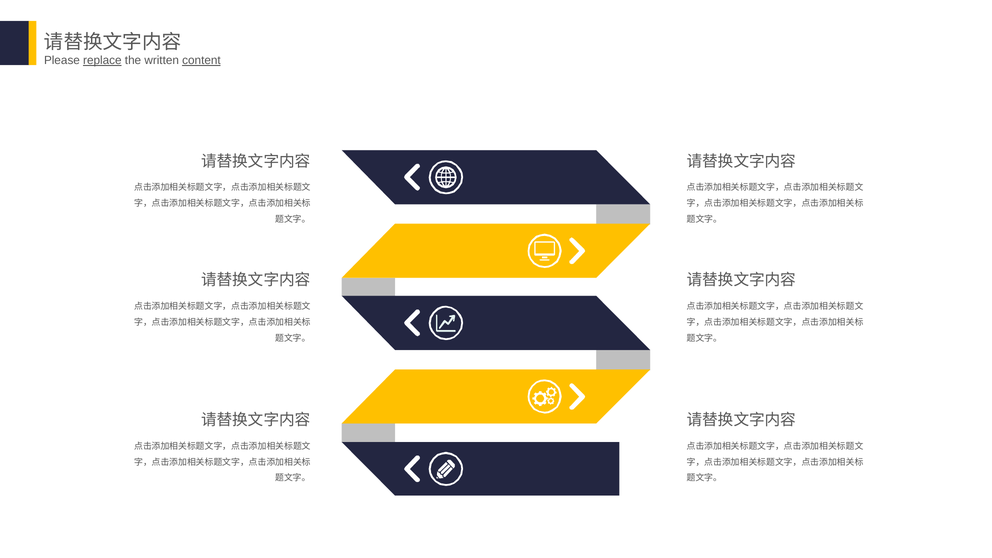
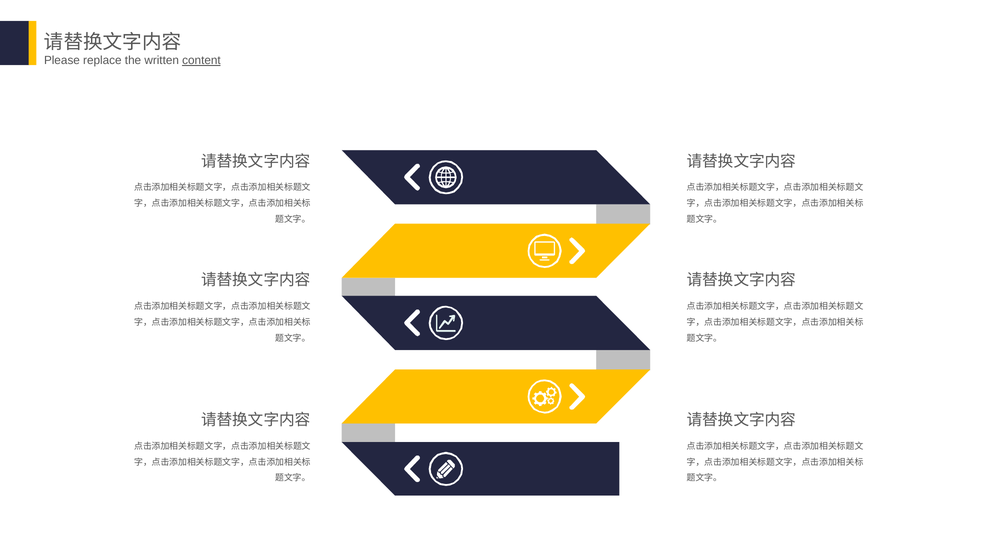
replace underline: present -> none
